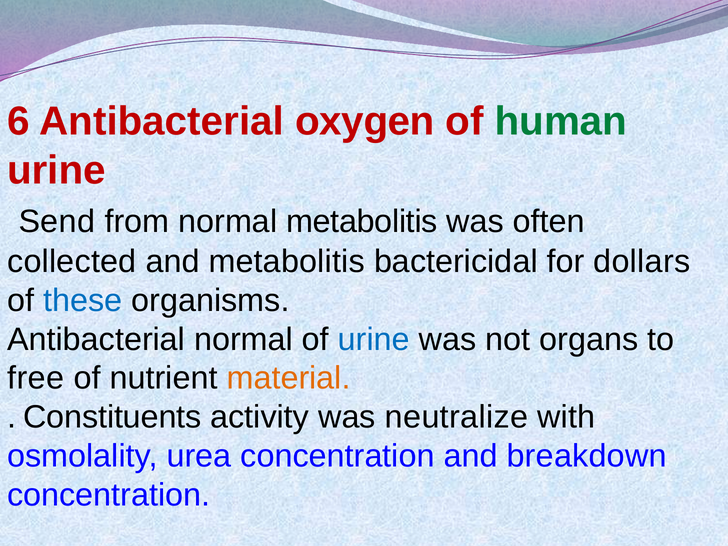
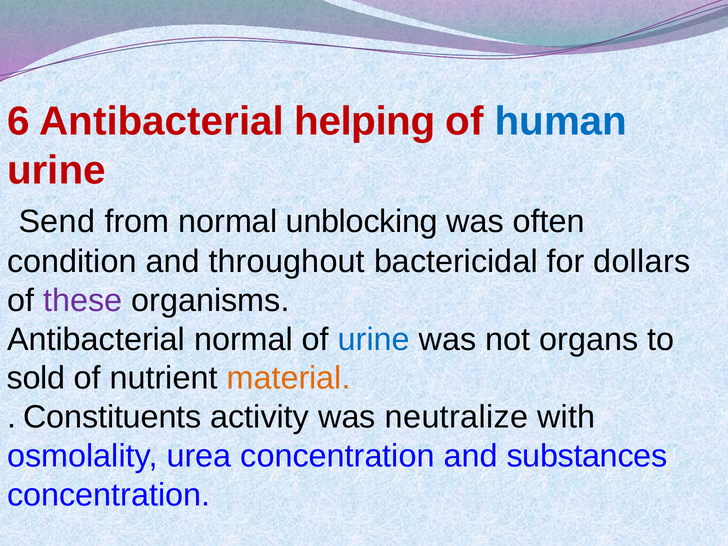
oxygen: oxygen -> helping
human colour: green -> blue
normal metabolitis: metabolitis -> unblocking
collected: collected -> condition
and metabolitis: metabolitis -> throughout
these colour: blue -> purple
free: free -> sold
breakdown: breakdown -> substances
